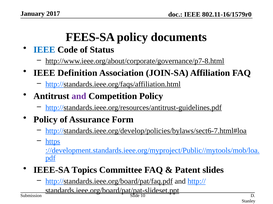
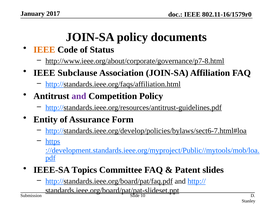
FEES-SA at (90, 37): FEES-SA -> JOIN-SA
IEEE at (44, 50) colour: blue -> orange
Definition: Definition -> Subclause
Policy at (46, 120): Policy -> Entity
